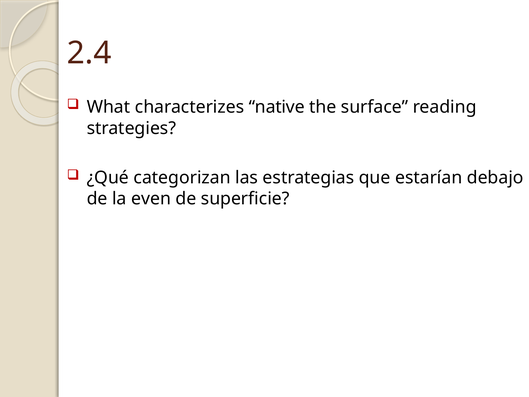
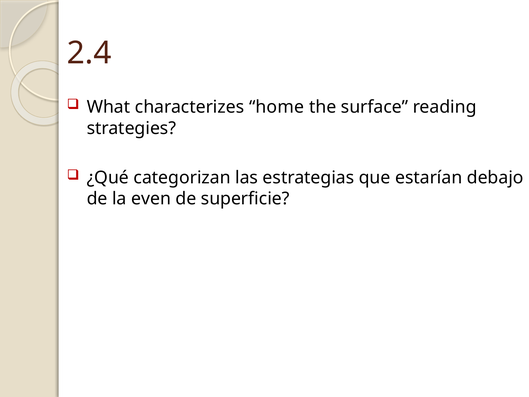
native: native -> home
